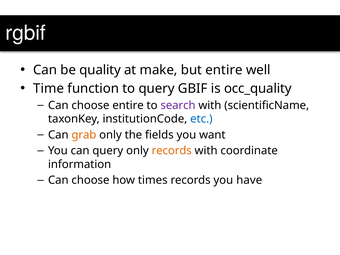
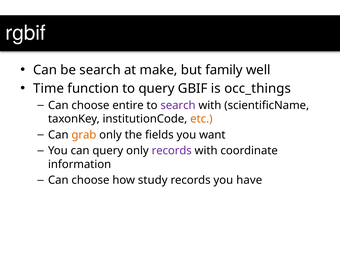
be quality: quality -> search
but entire: entire -> family
occ_quality: occ_quality -> occ_things
etc colour: blue -> orange
records at (172, 151) colour: orange -> purple
times: times -> study
